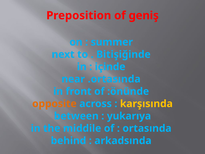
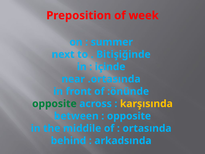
geniş: geniş -> week
opposite at (54, 104) colour: orange -> green
yukarıya at (129, 116): yukarıya -> opposite
